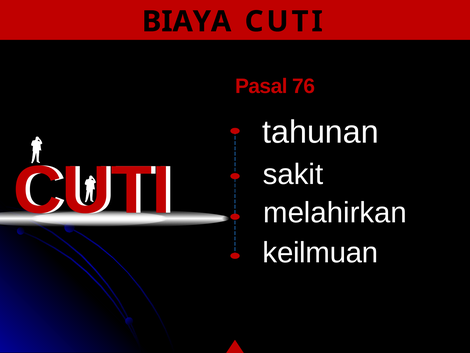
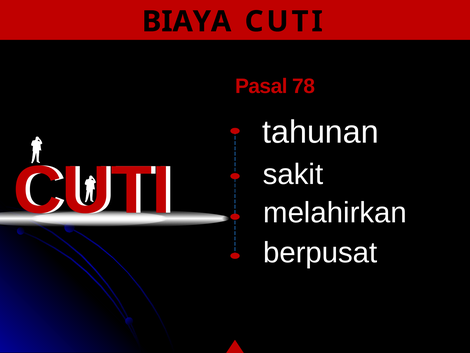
76: 76 -> 78
keilmuan: keilmuan -> berpusat
